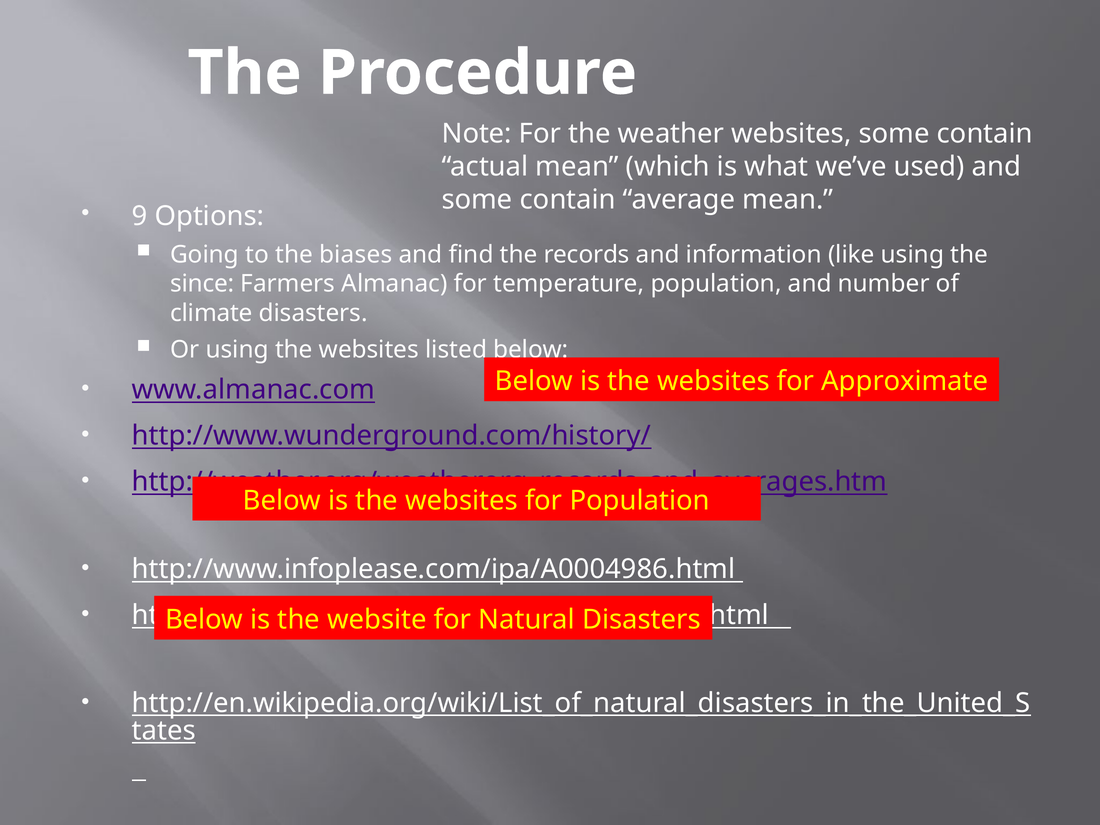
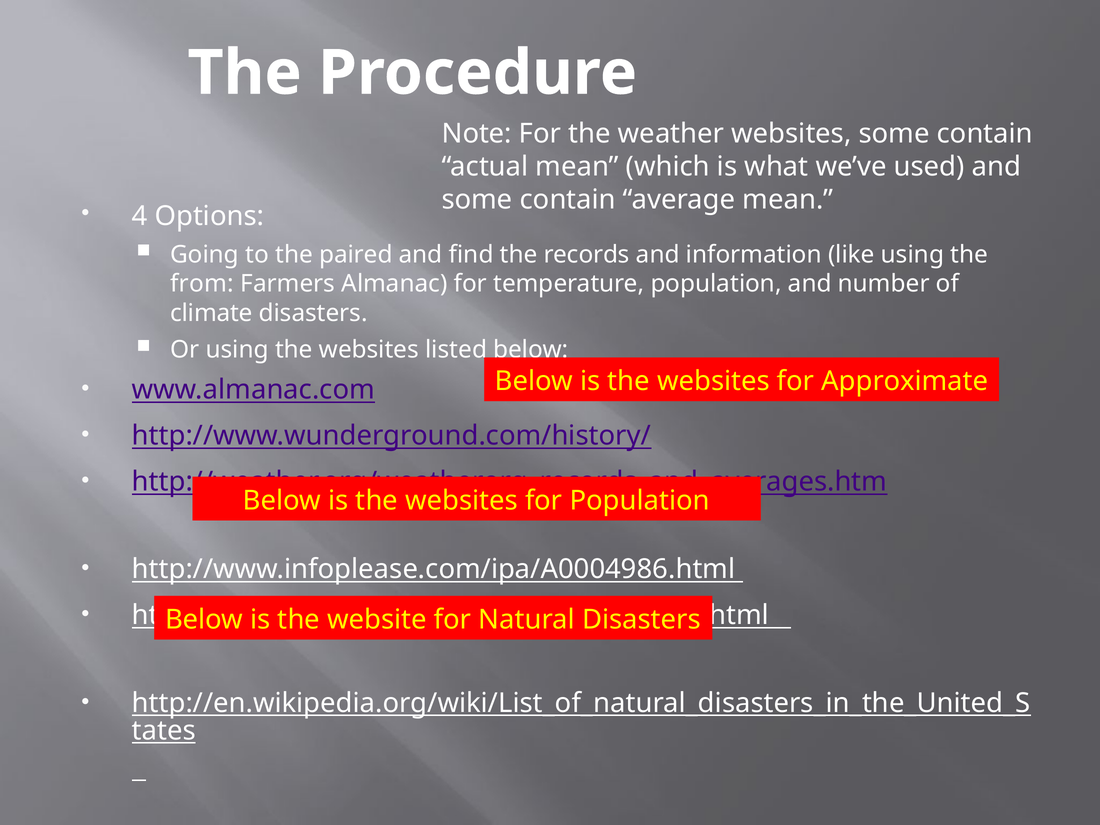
9: 9 -> 4
biases: biases -> paired
since: since -> from
